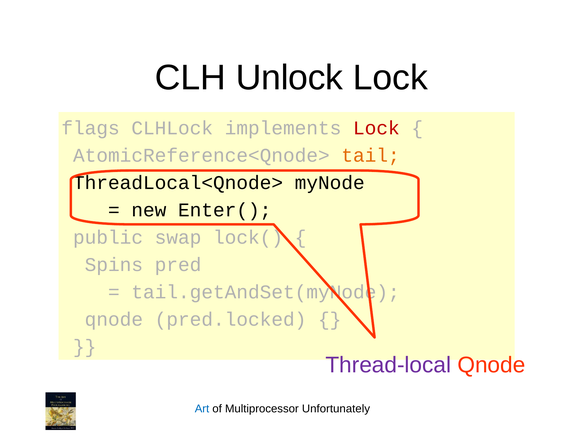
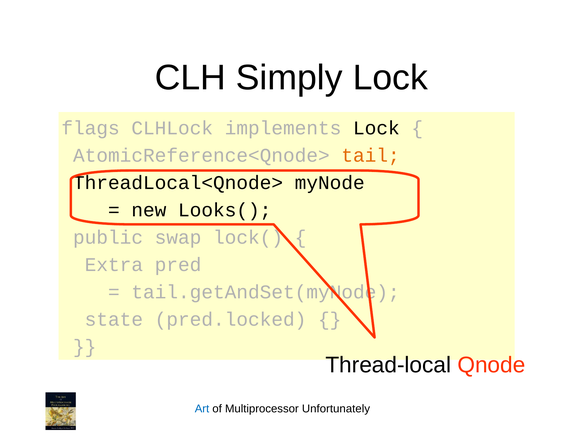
Unlock: Unlock -> Simply
Lock at (376, 128) colour: red -> black
Enter(: Enter( -> Looks(
Spins: Spins -> Extra
qnode at (114, 320): qnode -> state
Thread-local colour: purple -> black
